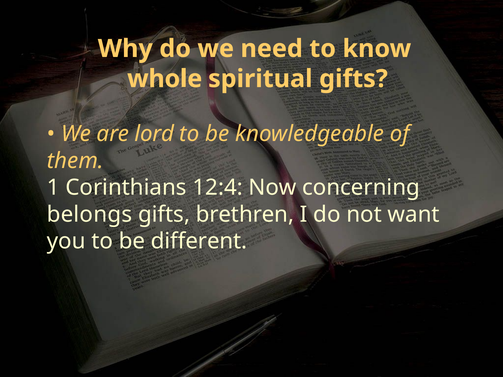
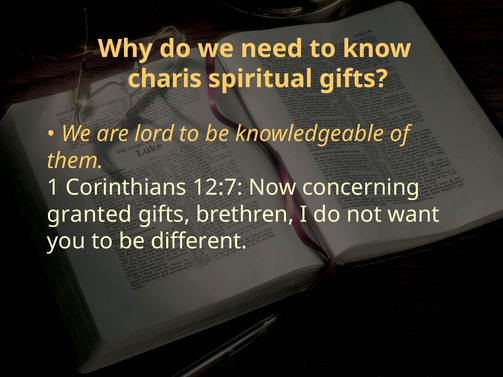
whole: whole -> charis
12:4: 12:4 -> 12:7
belongs: belongs -> granted
